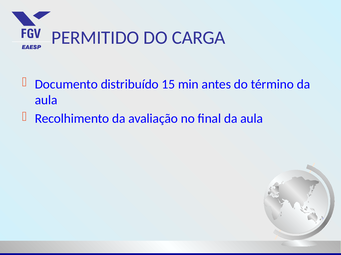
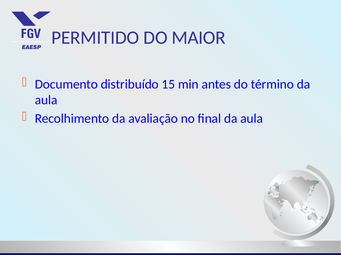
CARGA: CARGA -> MAIOR
